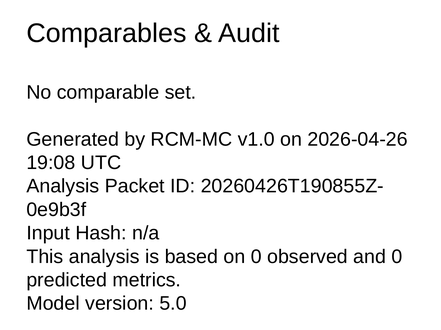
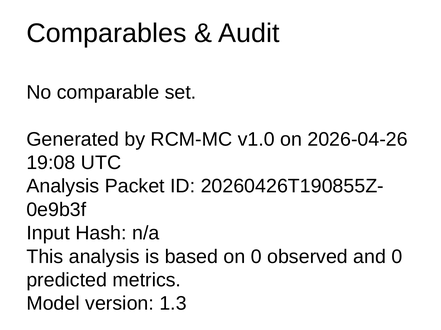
5.0: 5.0 -> 1.3
